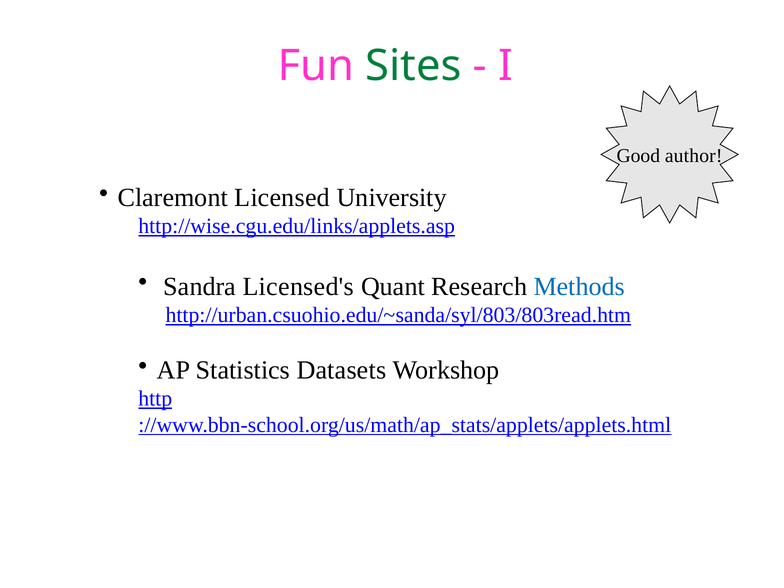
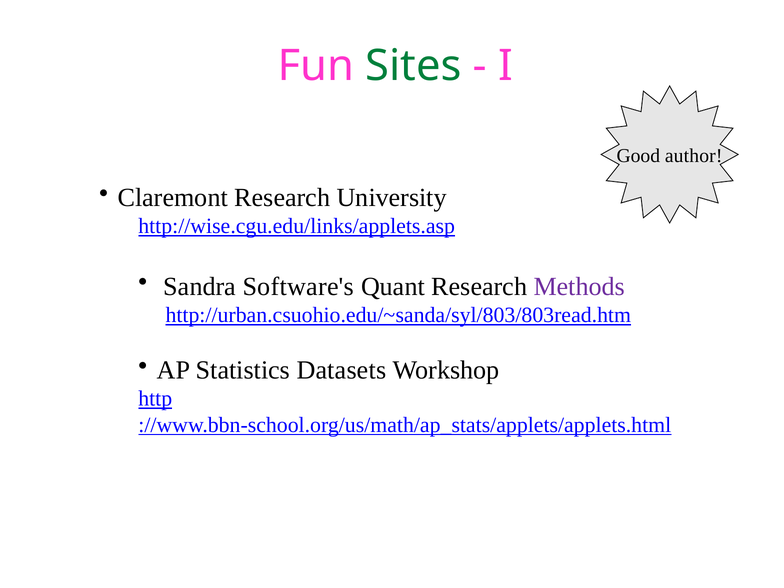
Claremont Licensed: Licensed -> Research
Licensed's: Licensed's -> Software's
Methods colour: blue -> purple
